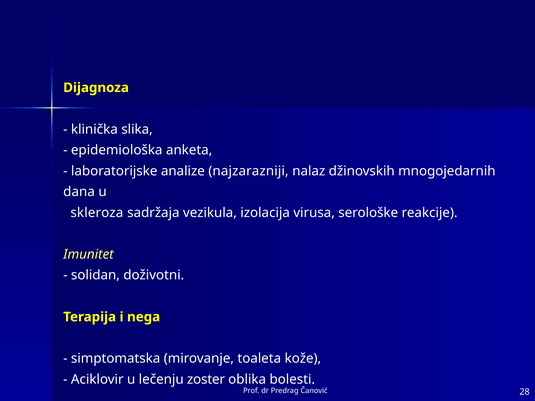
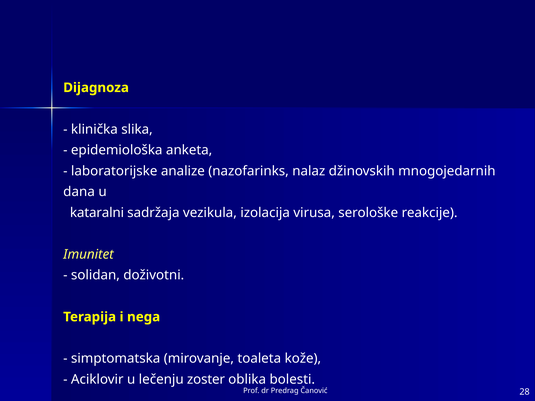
najzarazniji: najzarazniji -> nazofarinks
skleroza: skleroza -> kataralni
